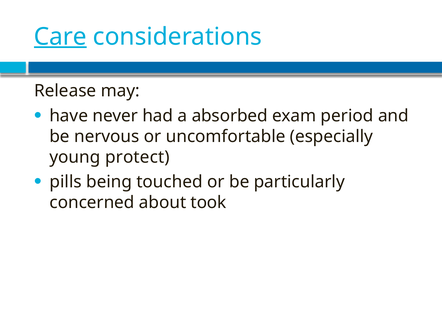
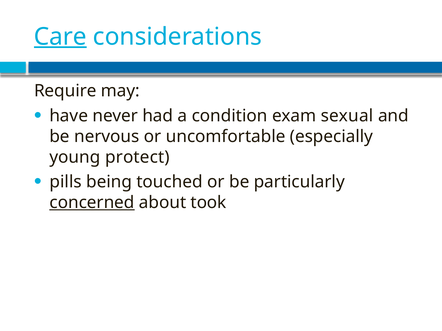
Release: Release -> Require
absorbed: absorbed -> condition
period: period -> sexual
concerned underline: none -> present
